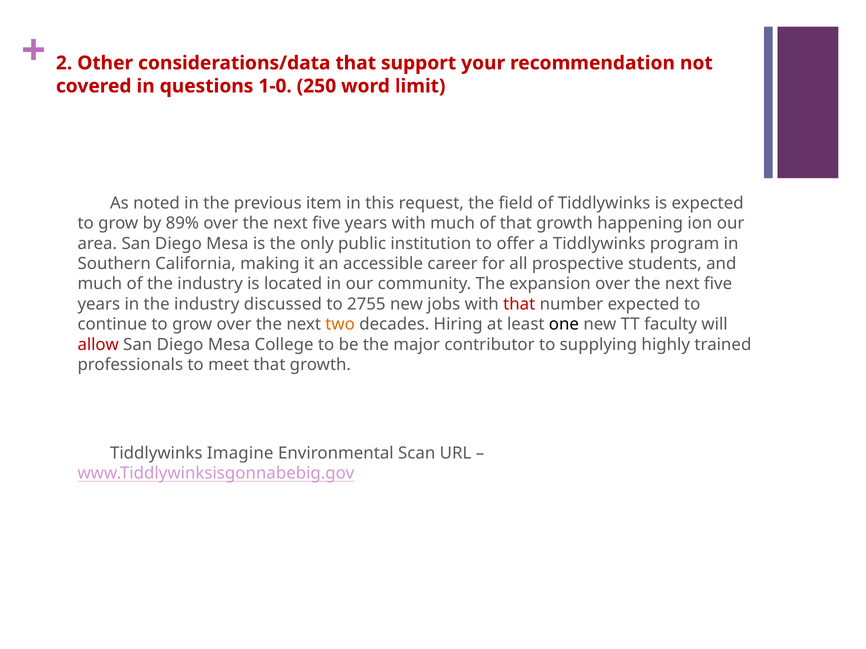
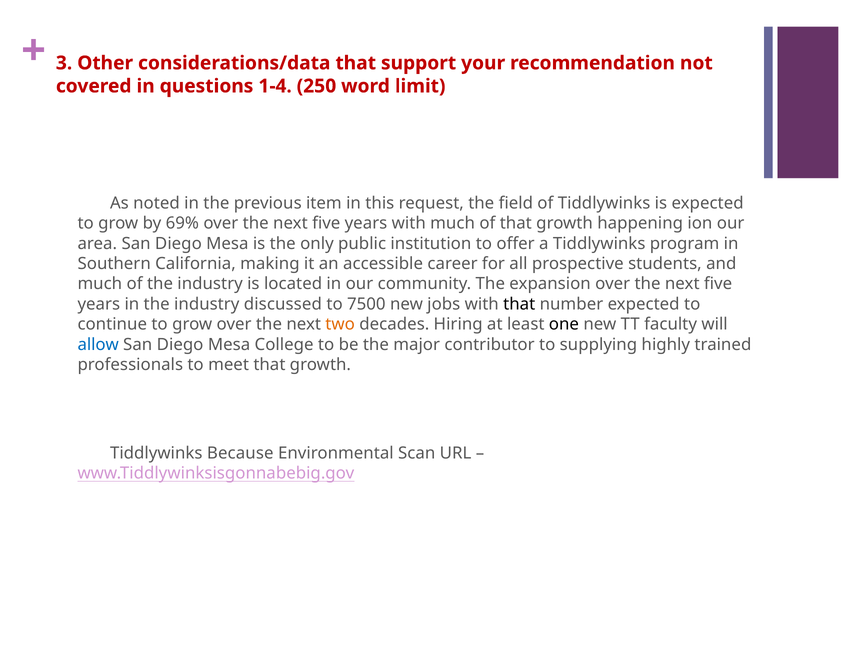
2: 2 -> 3
1-0: 1-0 -> 1-4
89%: 89% -> 69%
2755: 2755 -> 7500
that at (519, 304) colour: red -> black
allow colour: red -> blue
Imagine: Imagine -> Because
